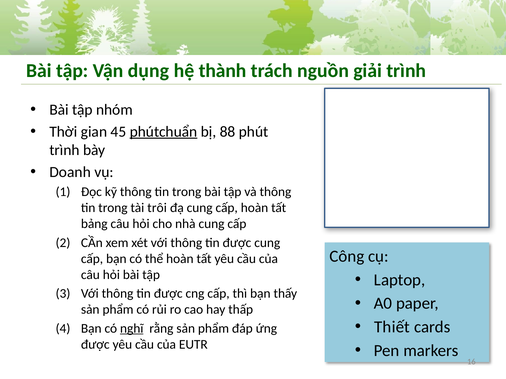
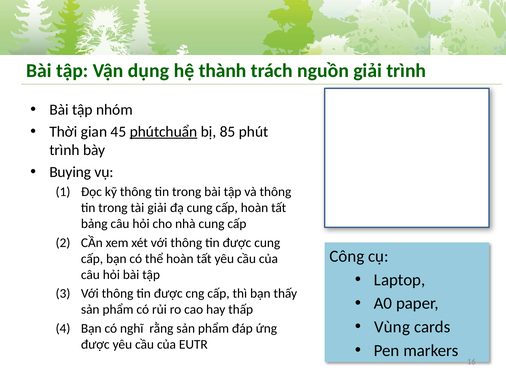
88: 88 -> 85
Doanh: Doanh -> Buying
tài trôi: trôi -> giải
Thiết: Thiết -> Vùng
nghĩ underline: present -> none
